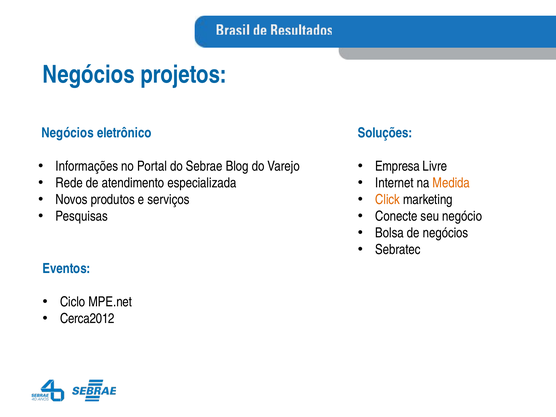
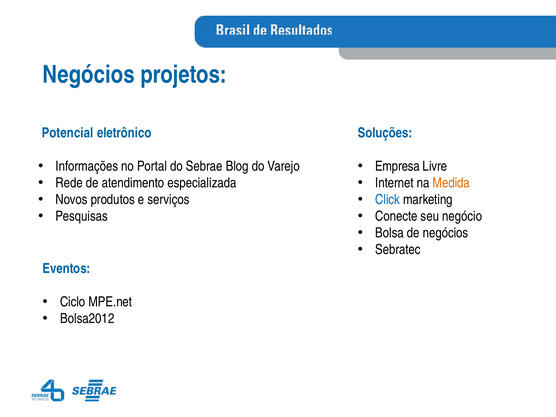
Negócios at (68, 133): Negócios -> Potencial
Click colour: orange -> blue
Cerca2012: Cerca2012 -> Bolsa2012
